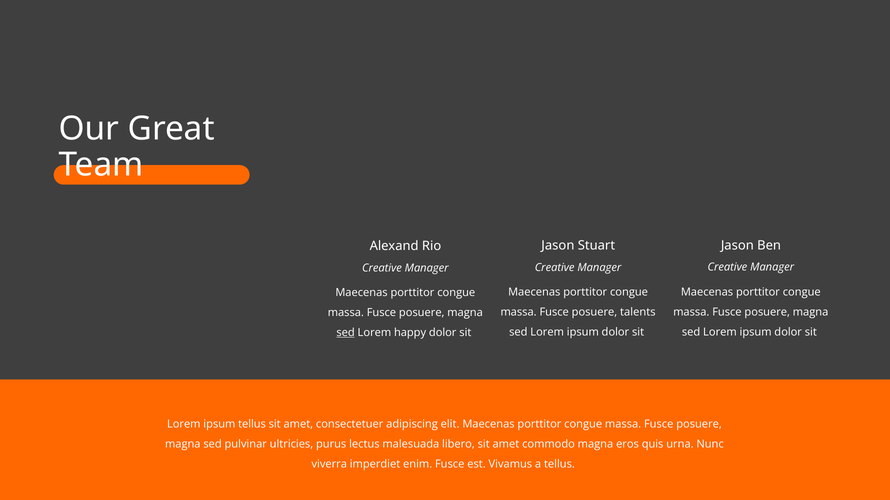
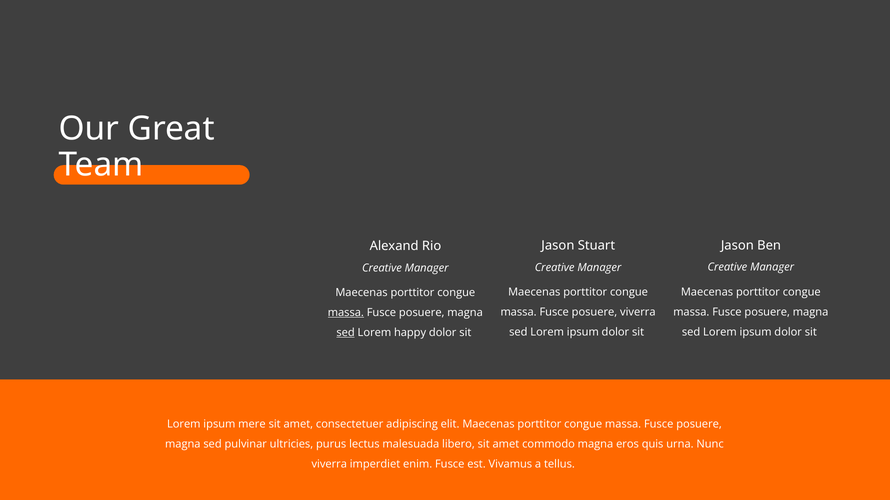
posuere talents: talents -> viverra
massa at (346, 313) underline: none -> present
ipsum tellus: tellus -> mere
